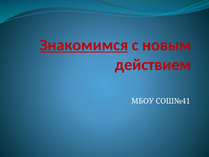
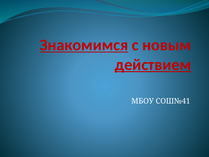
действием underline: none -> present
